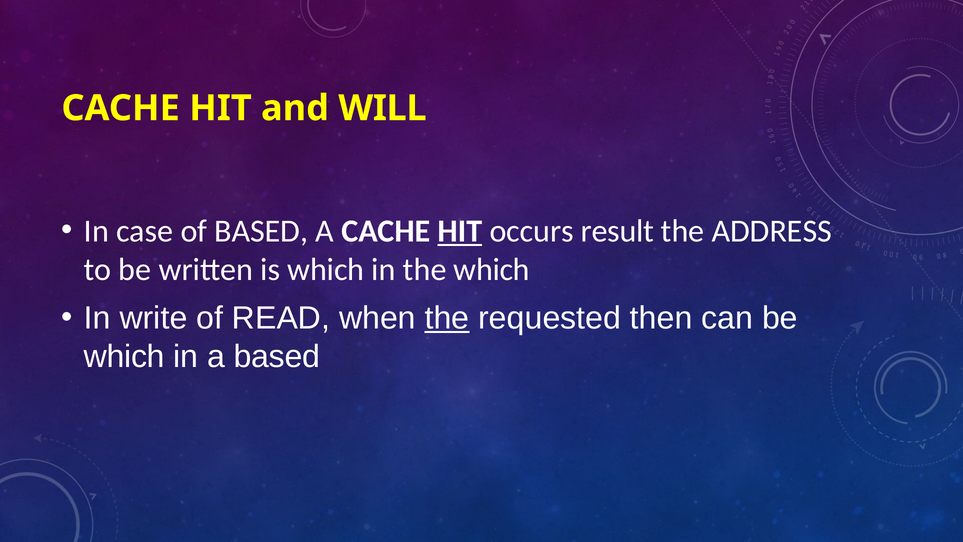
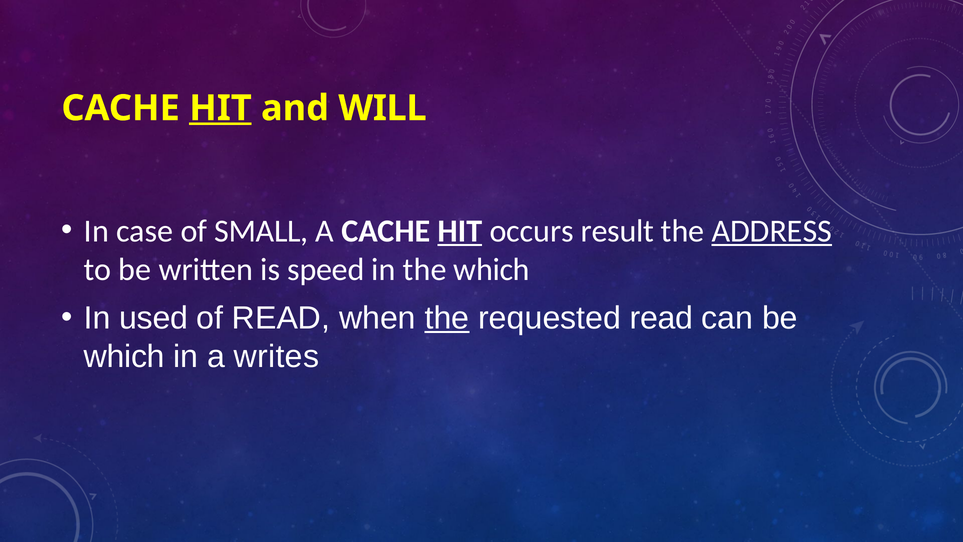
HIT at (220, 108) underline: none -> present
of BASED: BASED -> SMALL
ADDRESS underline: none -> present
is which: which -> speed
write: write -> used
requested then: then -> read
a based: based -> writes
